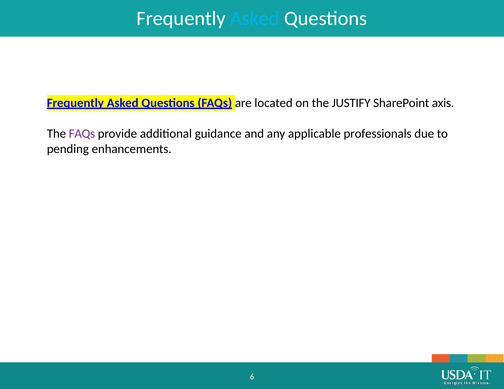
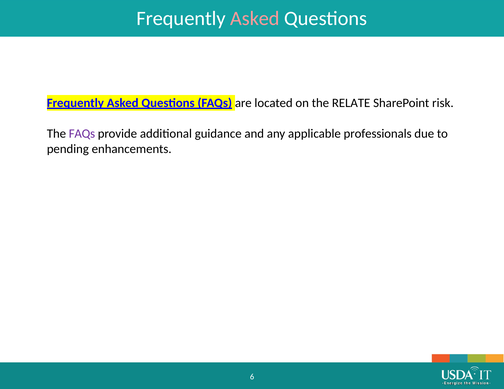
Asked at (255, 18) colour: light blue -> pink
JUSTIFY: JUSTIFY -> RELATE
axis: axis -> risk
